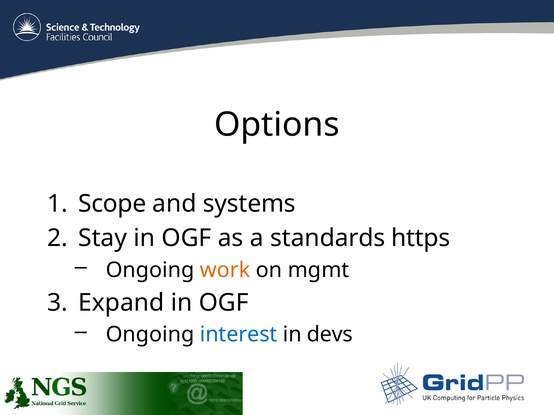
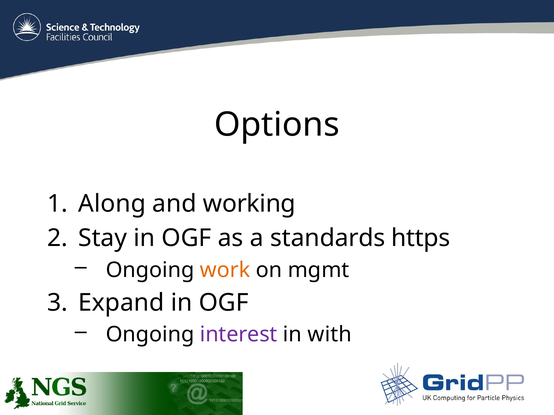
Scope: Scope -> Along
systems: systems -> working
interest colour: blue -> purple
devs: devs -> with
